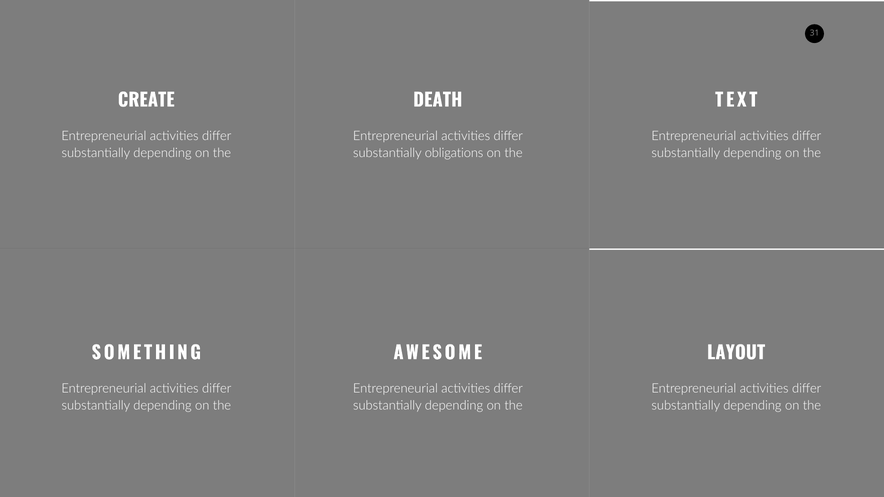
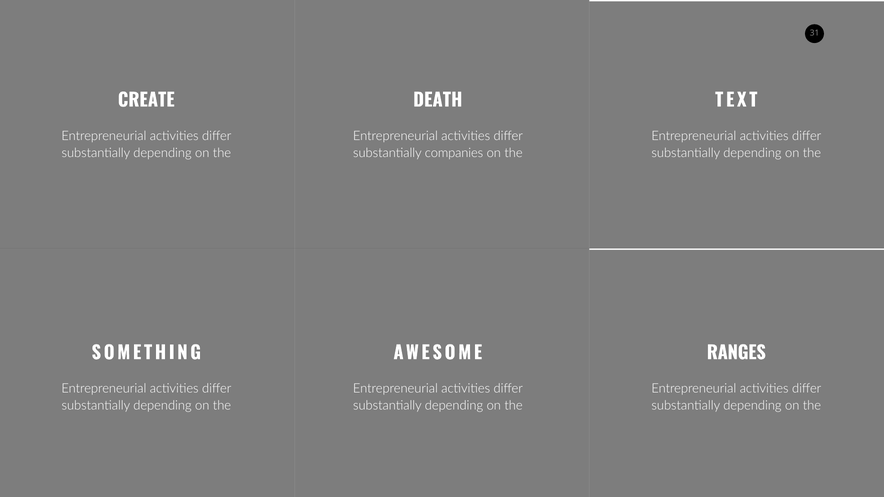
obligations: obligations -> companies
LAYOUT: LAYOUT -> RANGES
